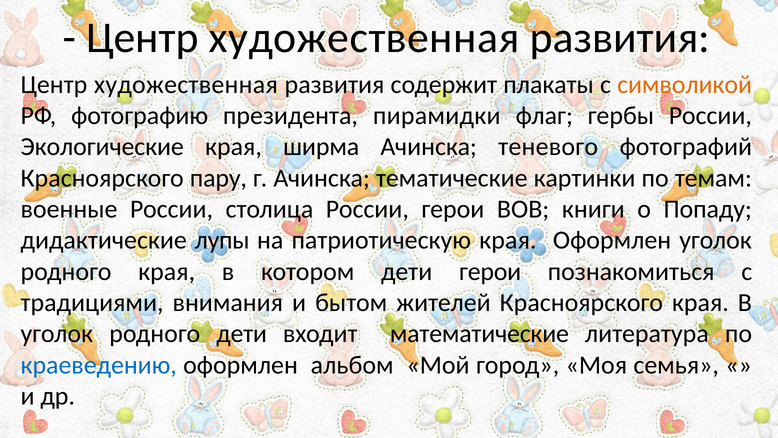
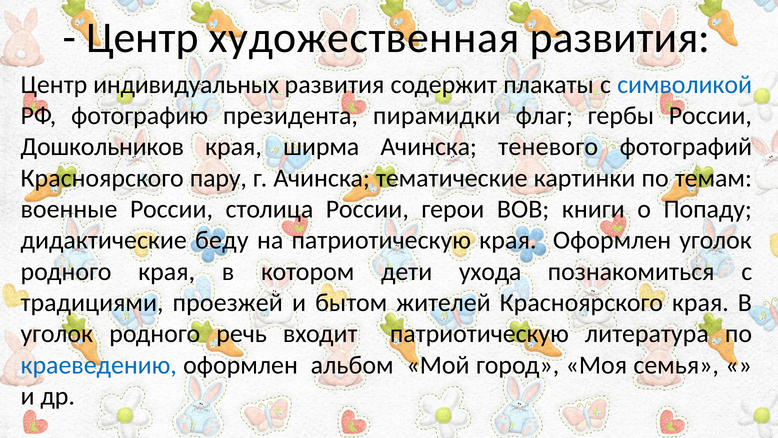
художественная at (186, 85): художественная -> индивидуальных
символикой colour: orange -> blue
Экологические: Экологические -> Дошкольников
лупы: лупы -> беду
дети герои: герои -> ухода
внимания: внимания -> проезжей
родного дети: дети -> речь
входит математические: математические -> патриотическую
